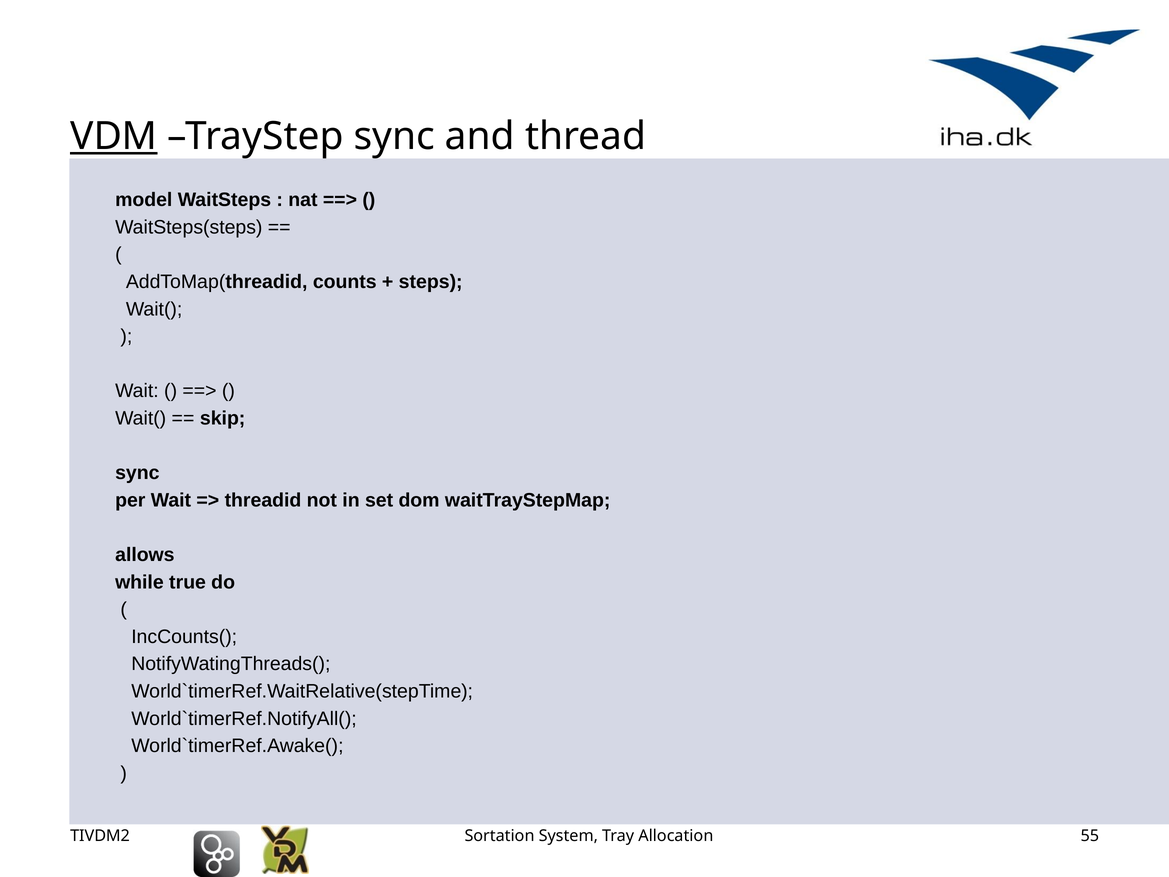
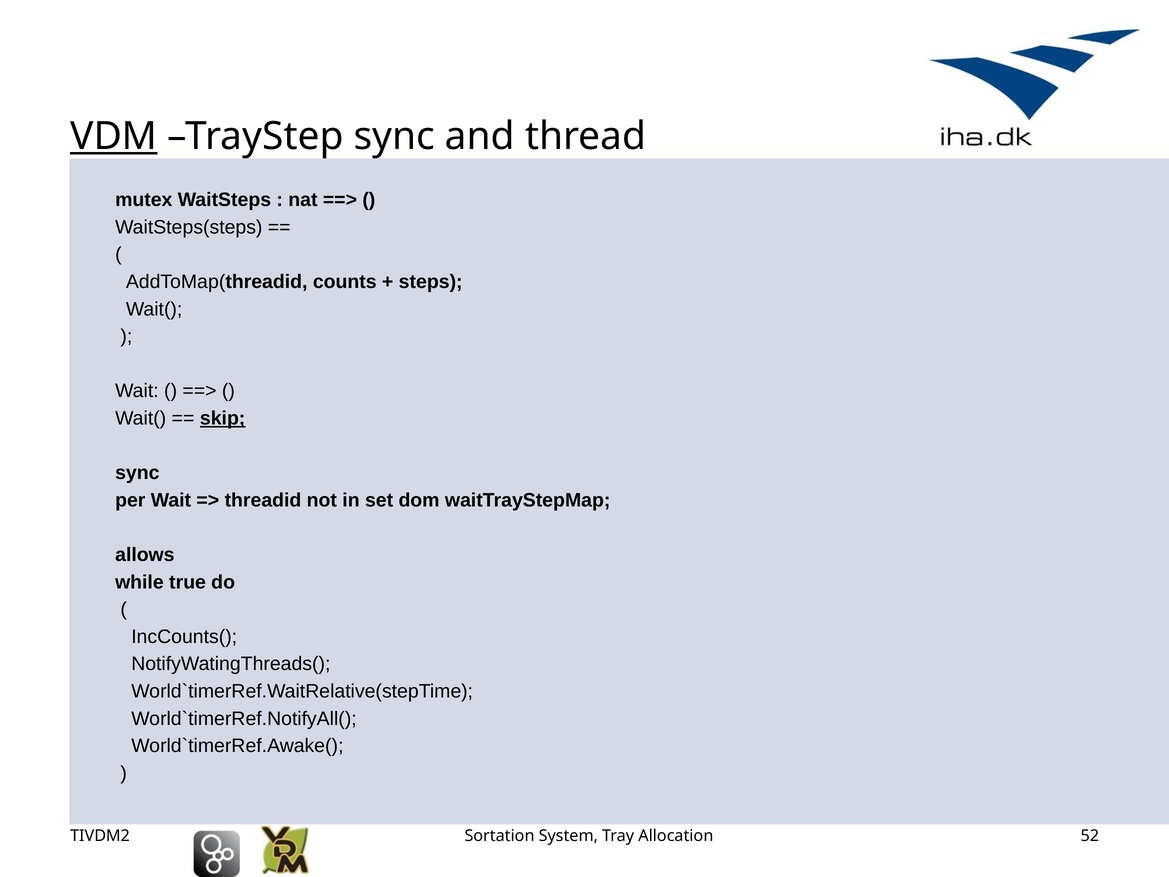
model: model -> mutex
skip underline: none -> present
55: 55 -> 52
